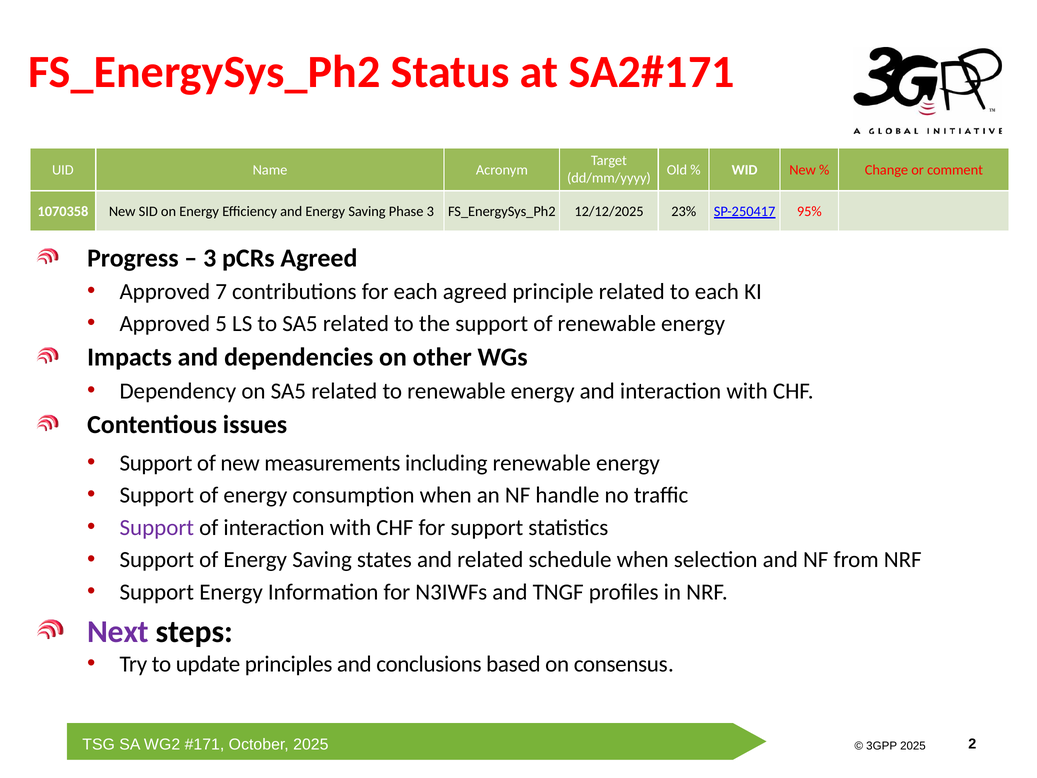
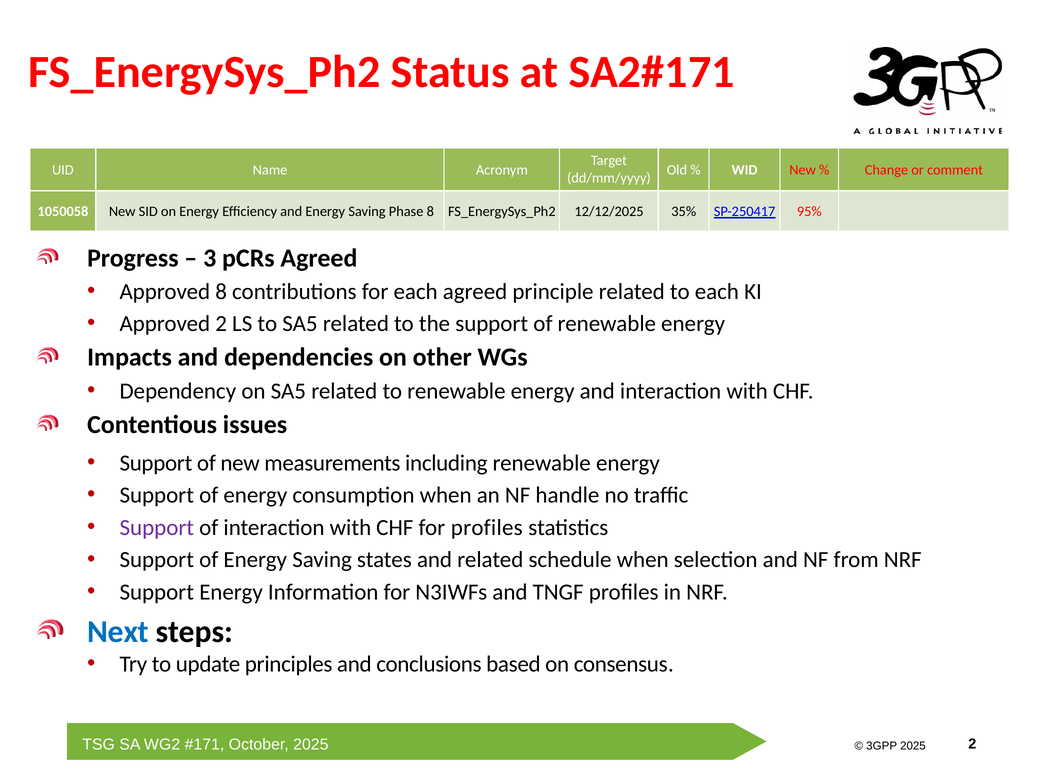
1070358: 1070358 -> 1050058
Phase 3: 3 -> 8
23%: 23% -> 35%
Approved 7: 7 -> 8
Approved 5: 5 -> 2
for support: support -> profiles
Next colour: purple -> blue
